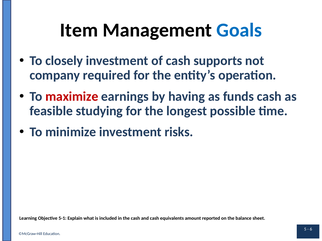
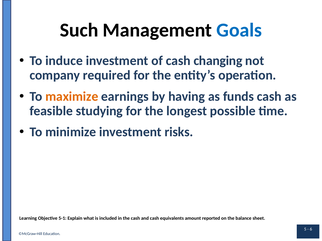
Item: Item -> Such
closely: closely -> induce
supports: supports -> changing
maximize colour: red -> orange
